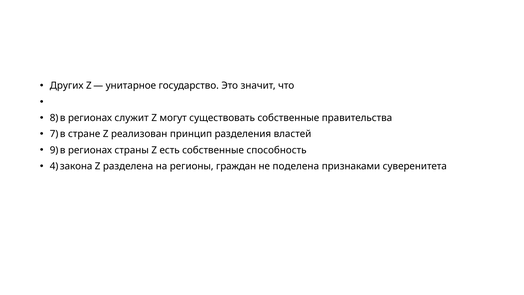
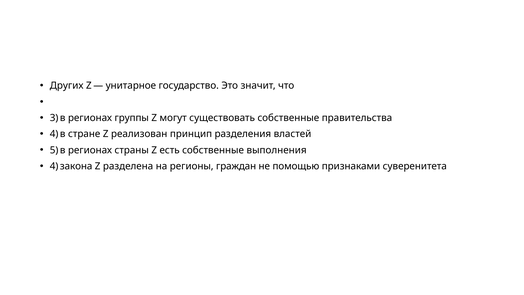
8: 8 -> 3
служит: служит -> группы
7 at (54, 134): 7 -> 4
9: 9 -> 5
способность: способность -> выполнения
поделена: поделена -> помощью
